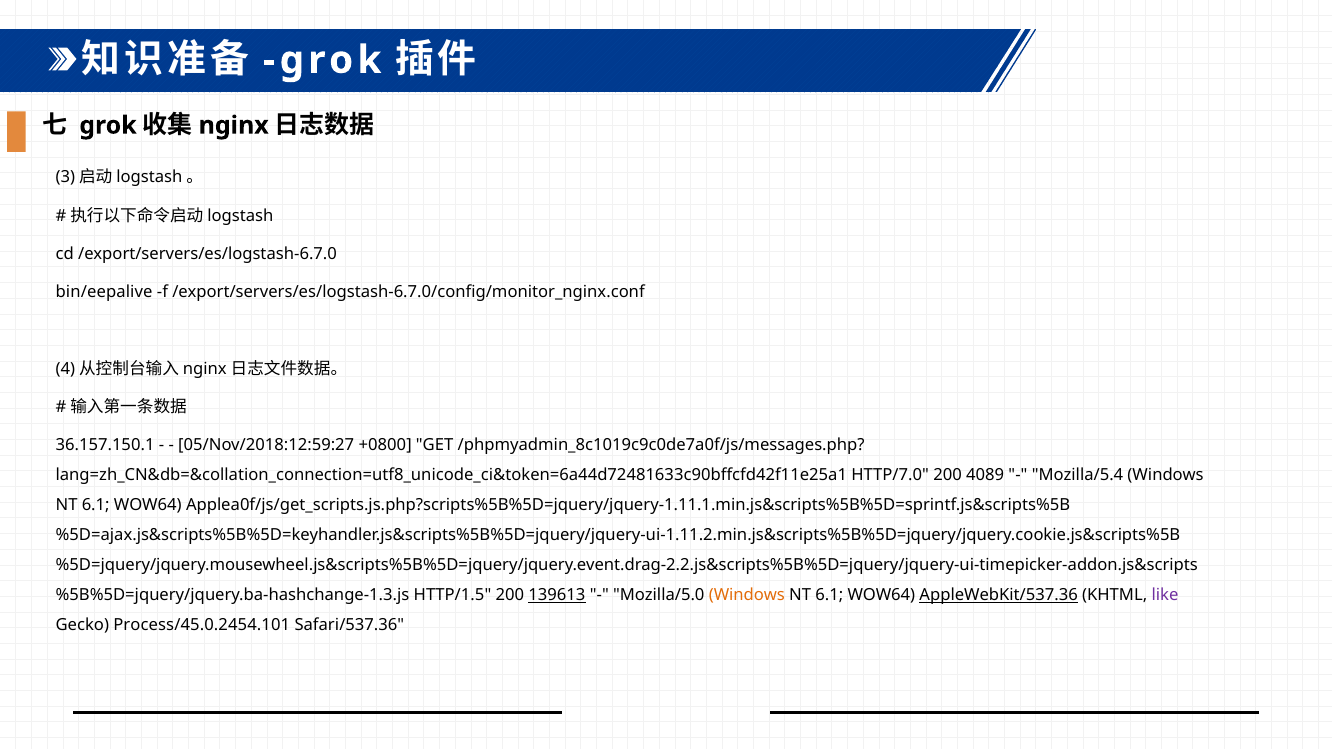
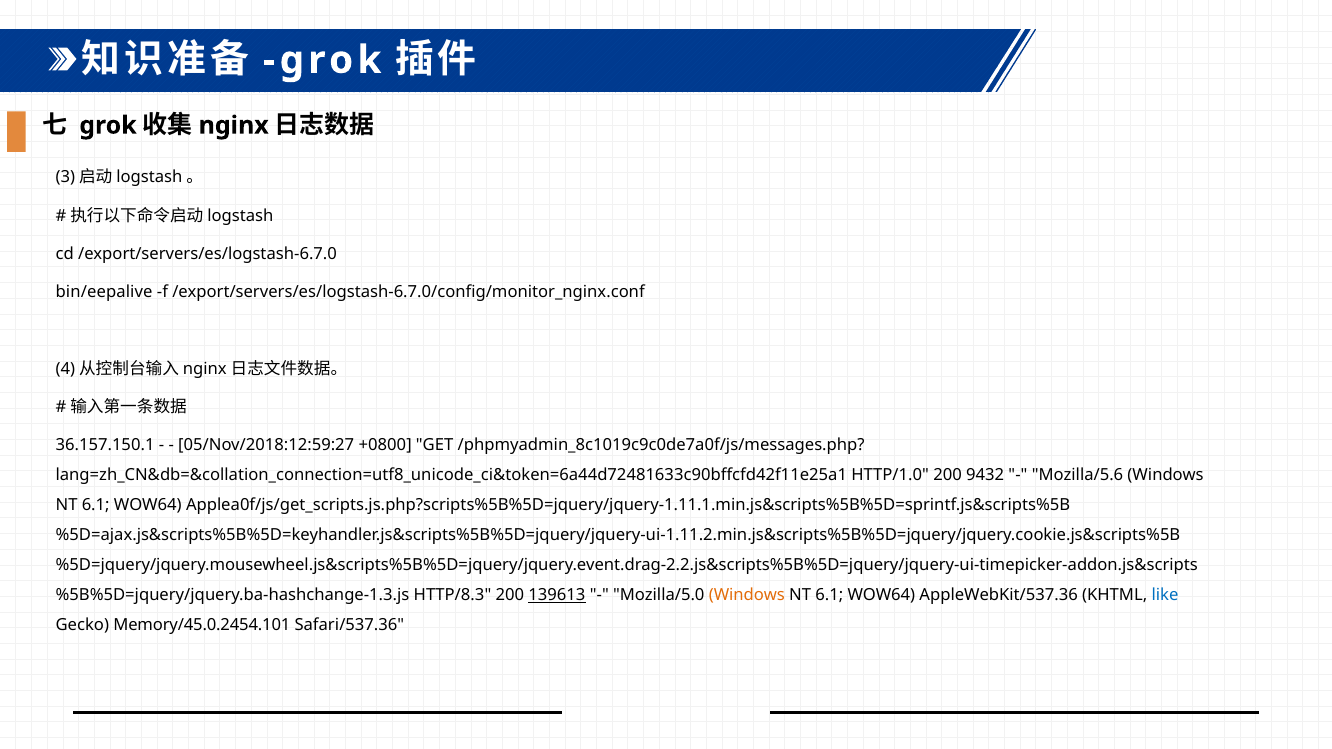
HTTP/7.0: HTTP/7.0 -> HTTP/1.0
4089: 4089 -> 9432
Mozilla/5.4: Mozilla/5.4 -> Mozilla/5.6
HTTP/1.5: HTTP/1.5 -> HTTP/8.3
AppleWebKit/537.36 underline: present -> none
like colour: purple -> blue
Process/45.0.2454.101: Process/45.0.2454.101 -> Memory/45.0.2454.101
